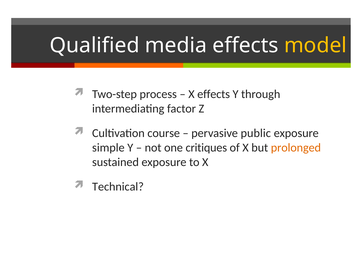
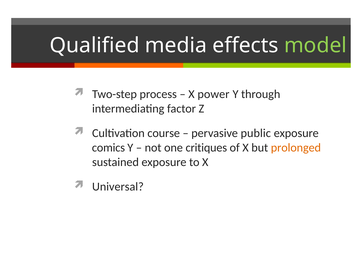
model colour: yellow -> light green
X effects: effects -> power
simple: simple -> comics
Technical: Technical -> Universal
